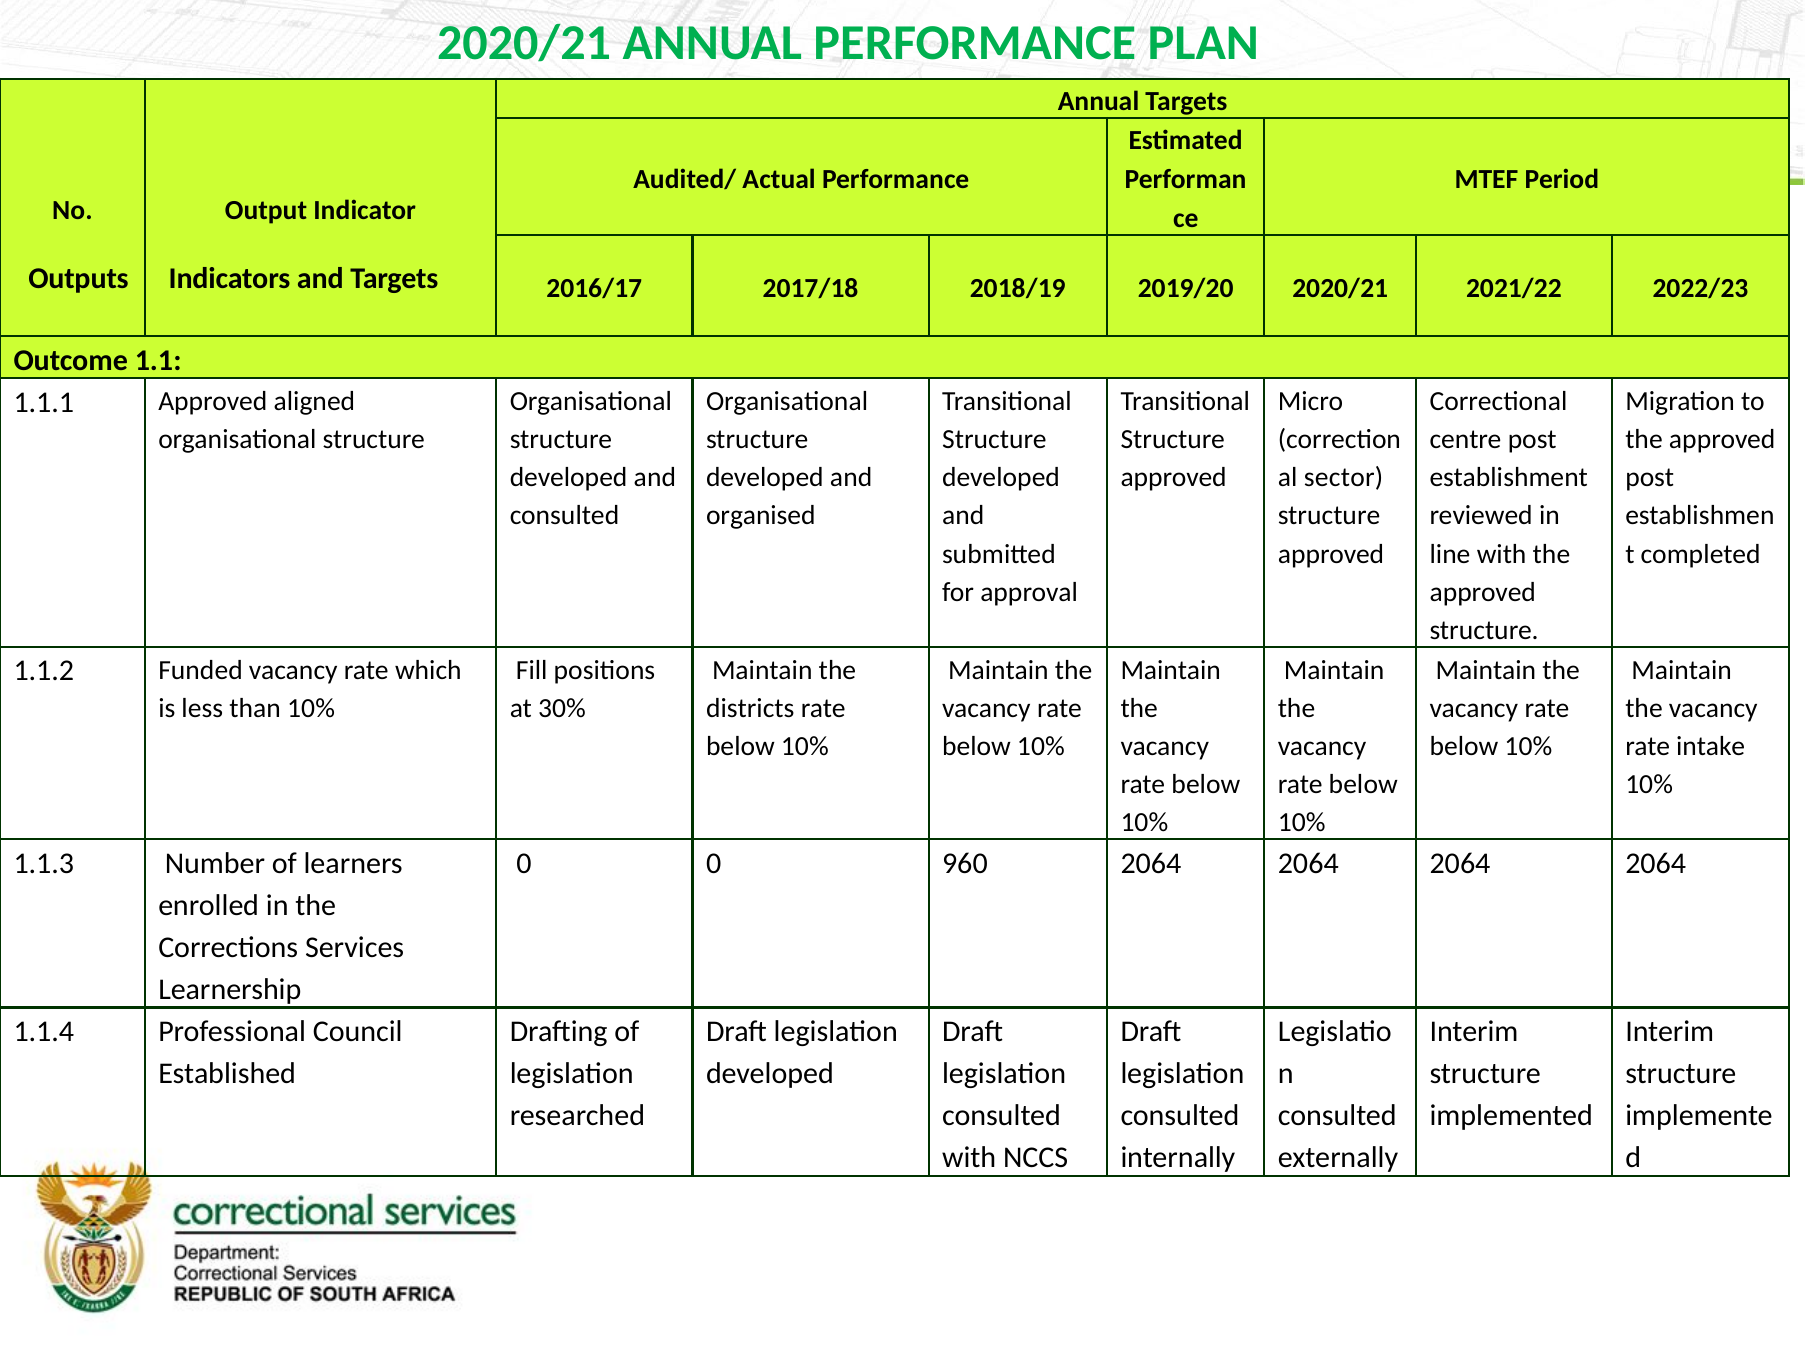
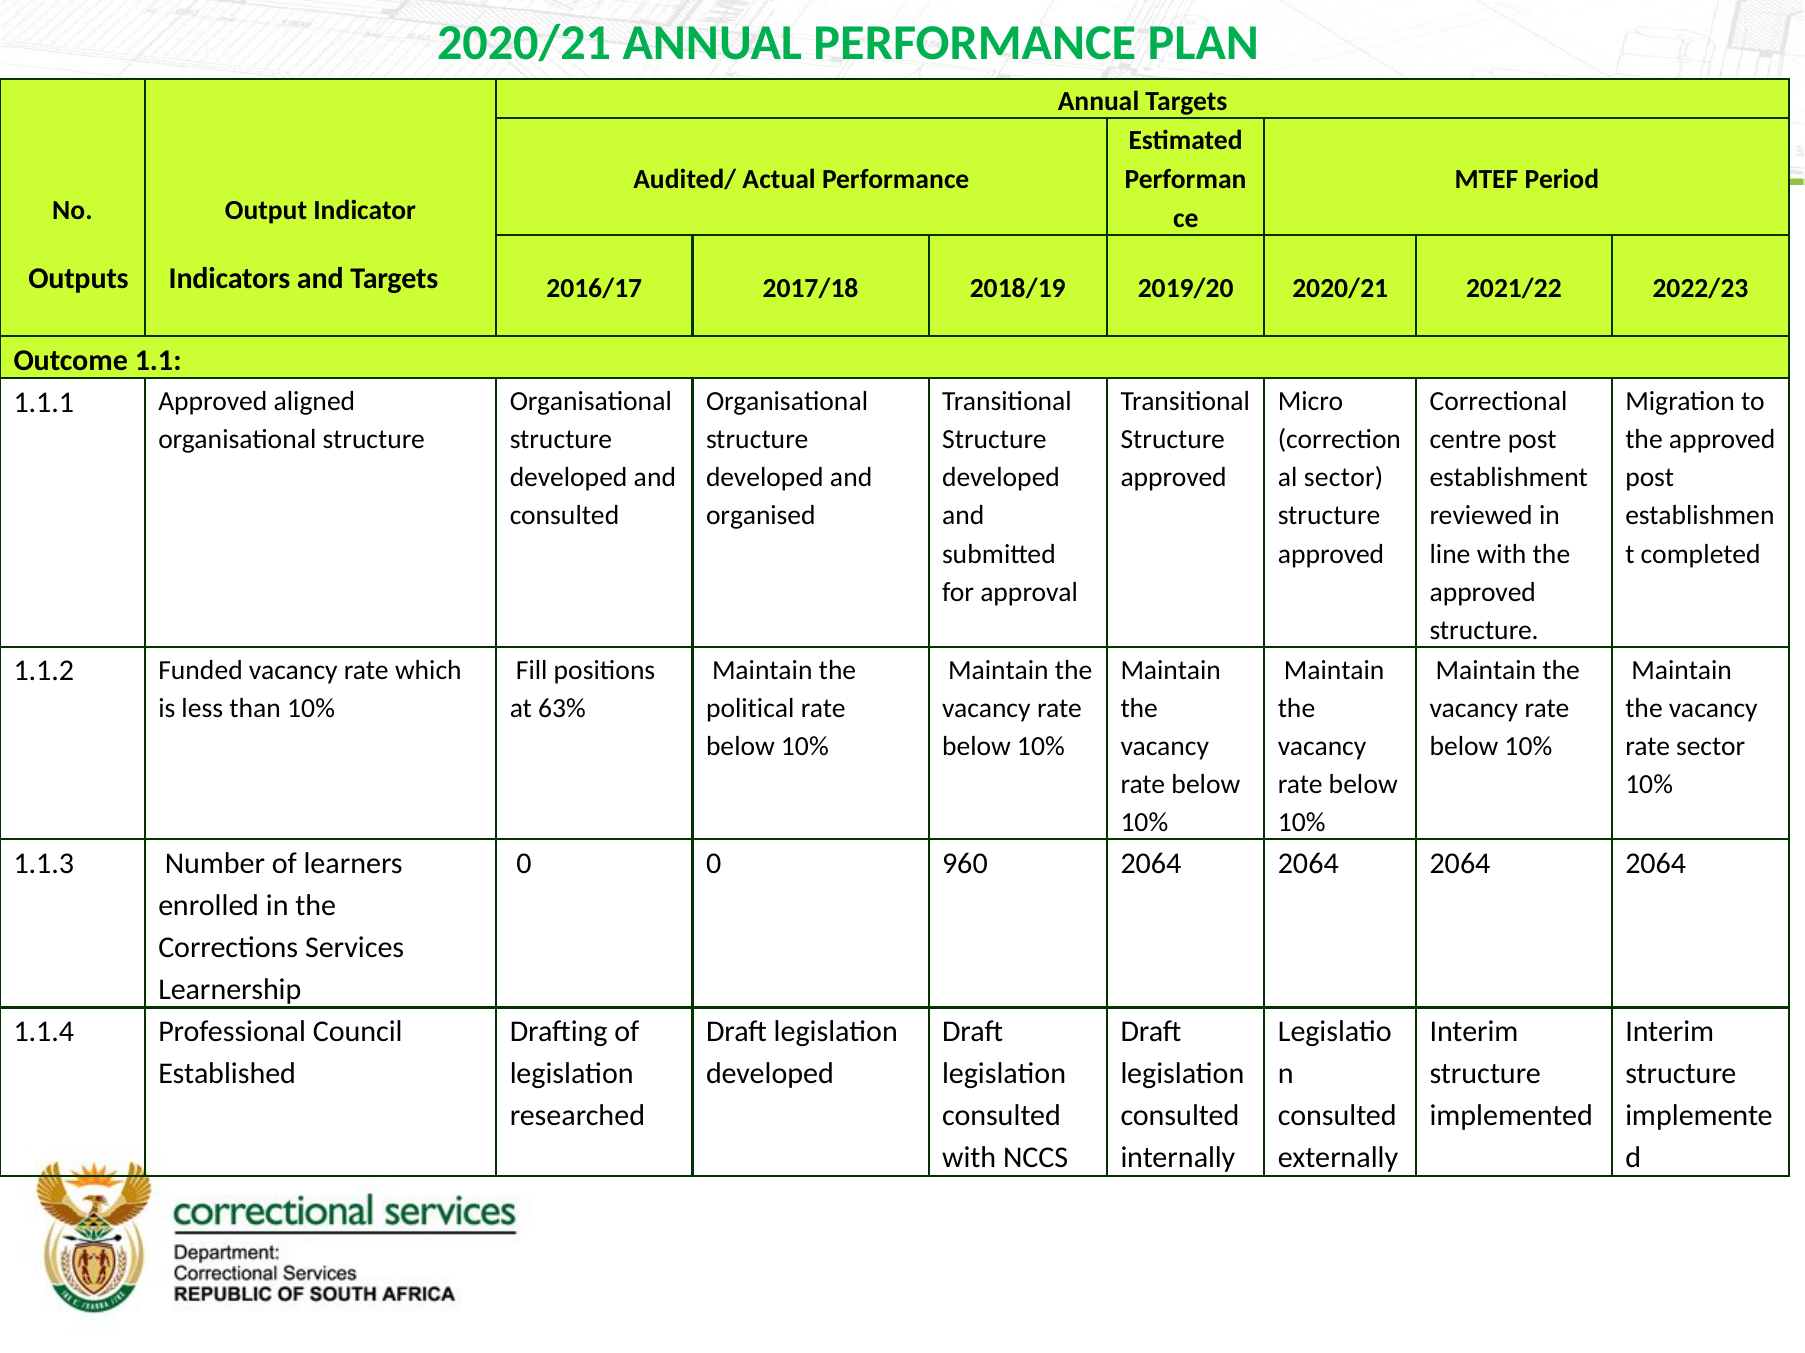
30%: 30% -> 63%
districts: districts -> political
rate intake: intake -> sector
